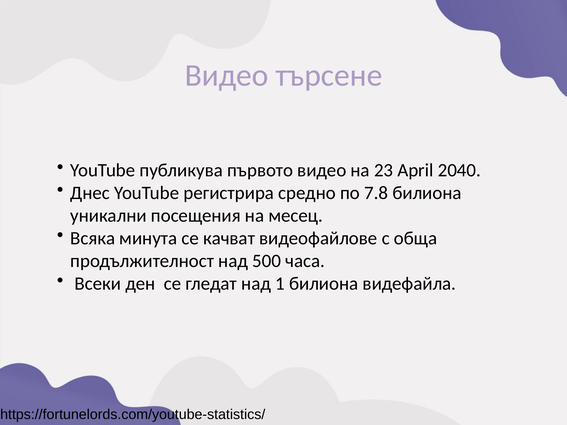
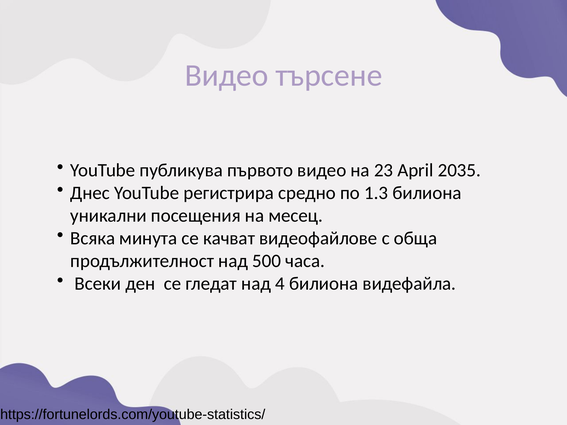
2040: 2040 -> 2035
7.8: 7.8 -> 1.3
1: 1 -> 4
